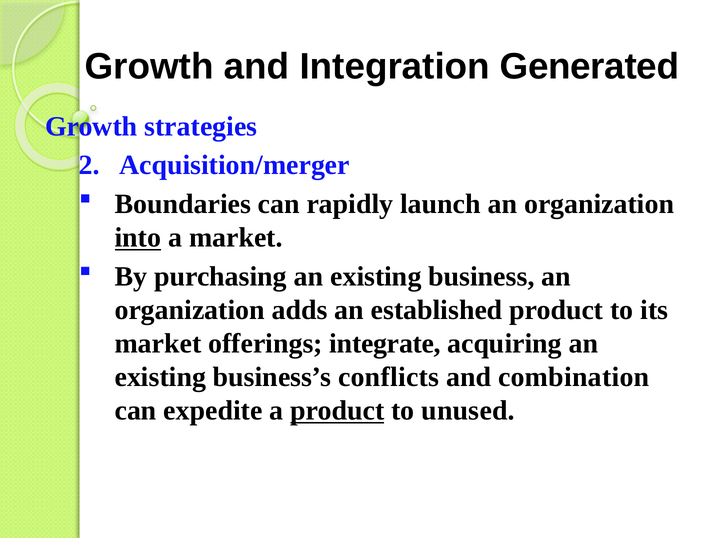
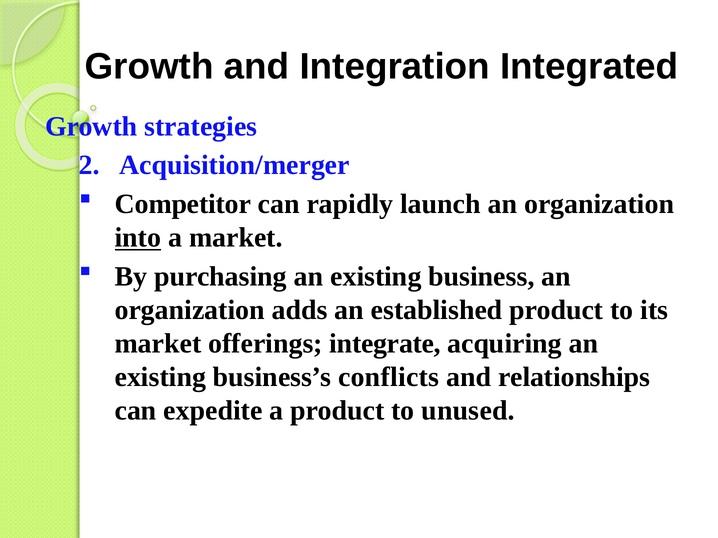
Generated: Generated -> Integrated
Boundaries: Boundaries -> Competitor
combination: combination -> relationships
product at (337, 411) underline: present -> none
